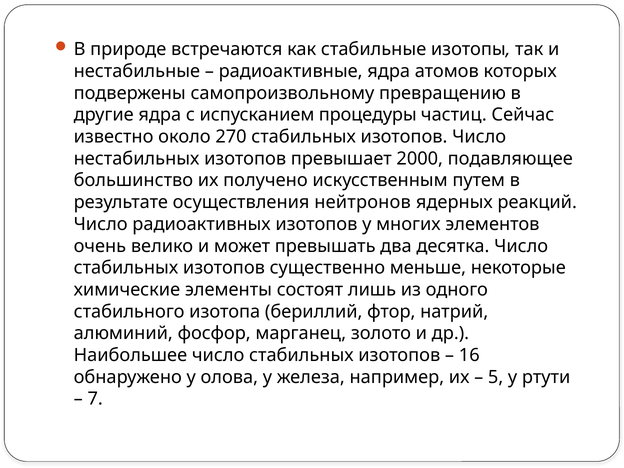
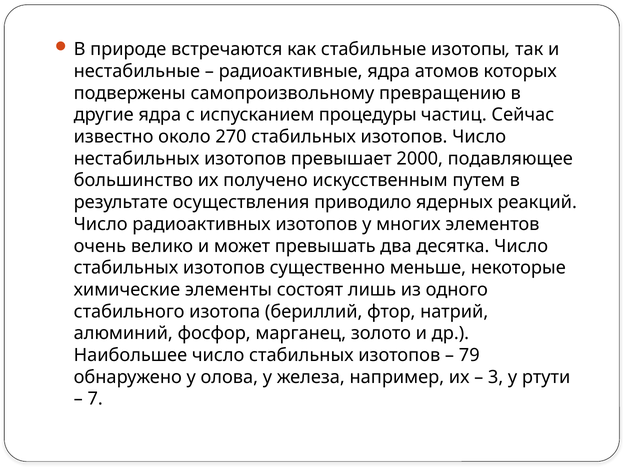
нейтронов: нейтронов -> приводило
16: 16 -> 79
5: 5 -> 3
